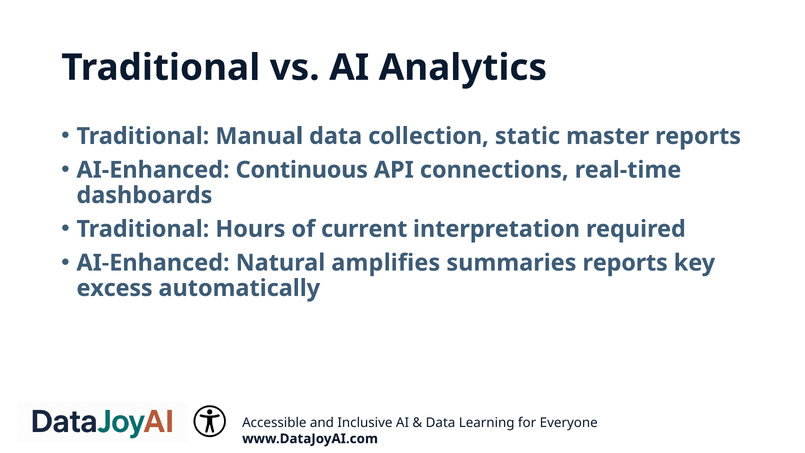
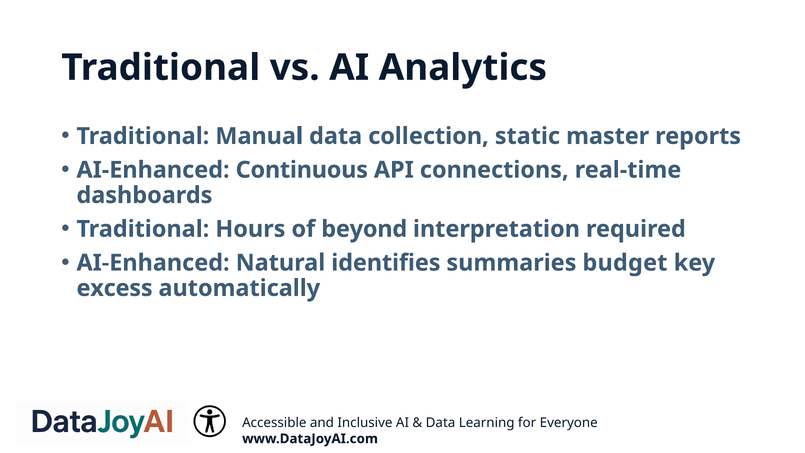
current: current -> beyond
amplifies: amplifies -> identifies
summaries reports: reports -> budget
